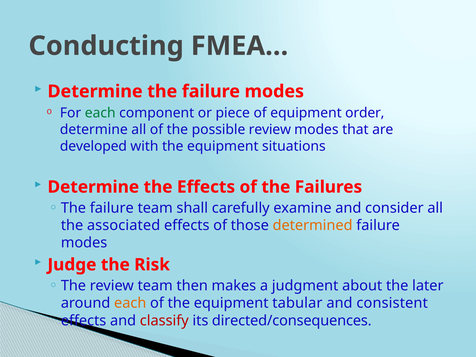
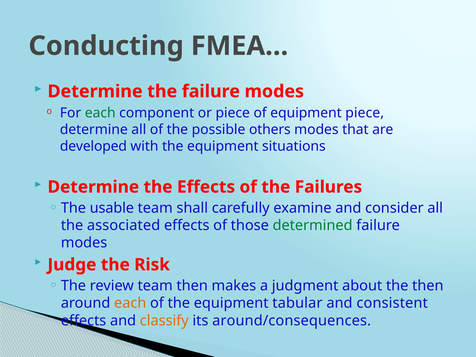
equipment order: order -> piece
possible review: review -> others
failure at (112, 208): failure -> usable
determined colour: orange -> green
the later: later -> then
classify colour: red -> orange
directed/consequences: directed/consequences -> around/consequences
